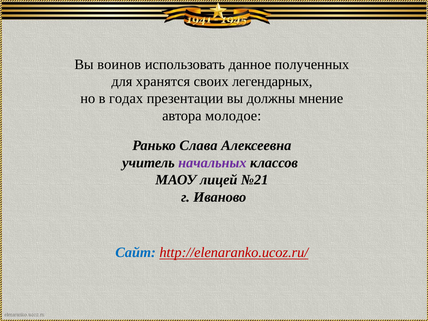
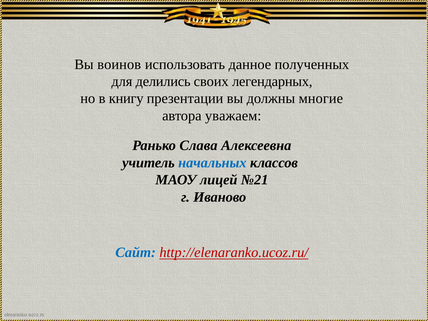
хранятся: хранятся -> делились
годах: годах -> книгу
мнение: мнение -> многие
молодое: молодое -> уважаем
начальных colour: purple -> blue
